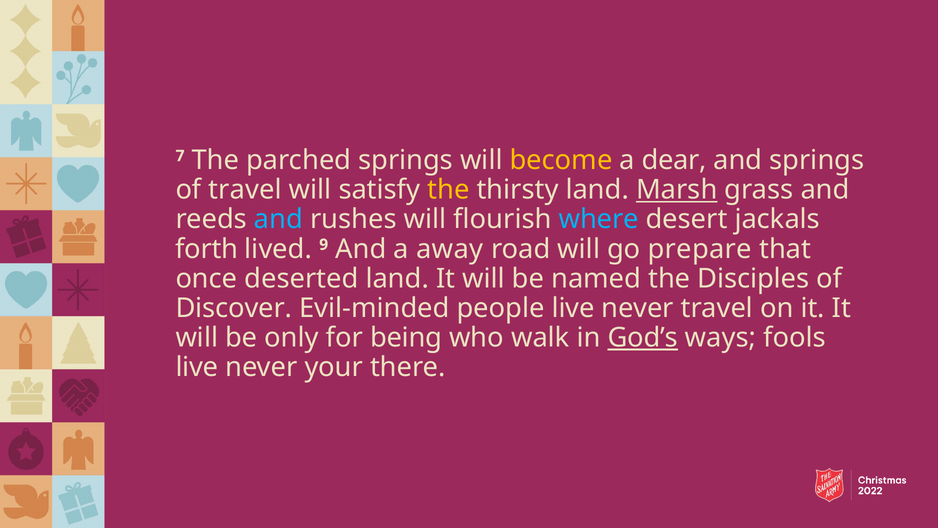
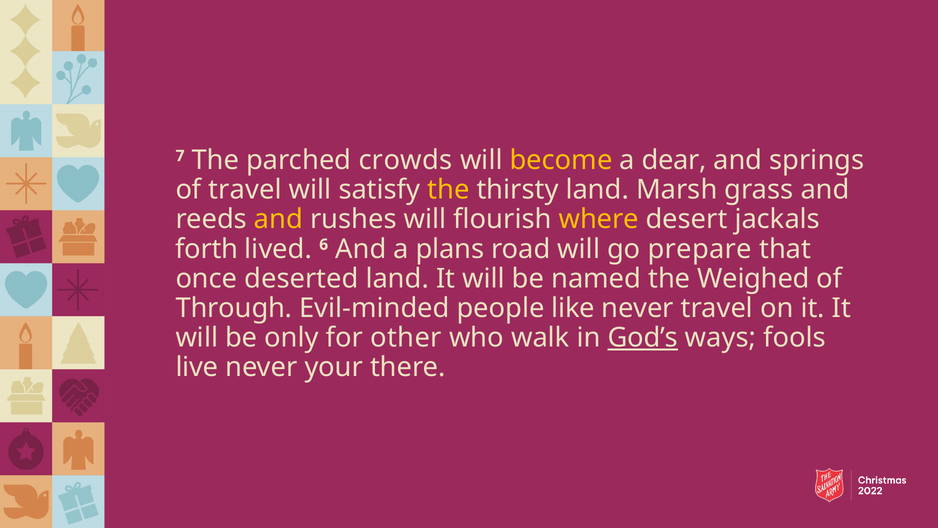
parched springs: springs -> crowds
Marsh underline: present -> none
and at (278, 219) colour: light blue -> yellow
where colour: light blue -> yellow
9: 9 -> 6
away: away -> plans
Disciples: Disciples -> Weighed
Discover: Discover -> Through
people live: live -> like
being: being -> other
